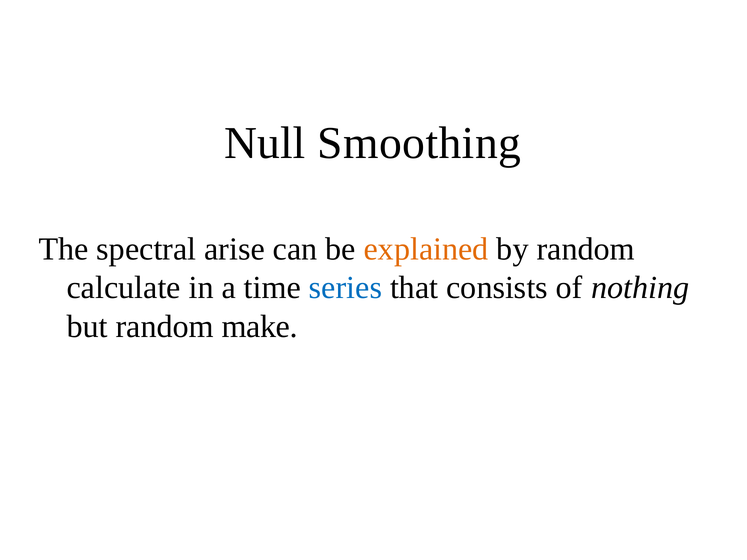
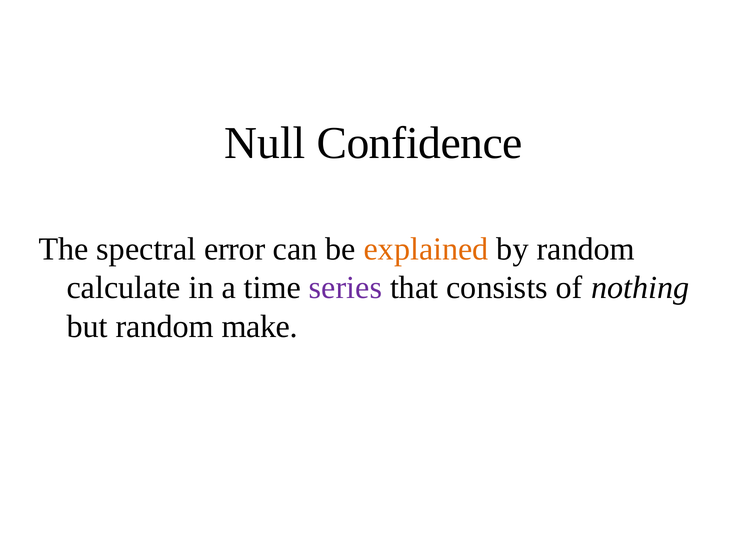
Smoothing: Smoothing -> Confidence
arise: arise -> error
series colour: blue -> purple
